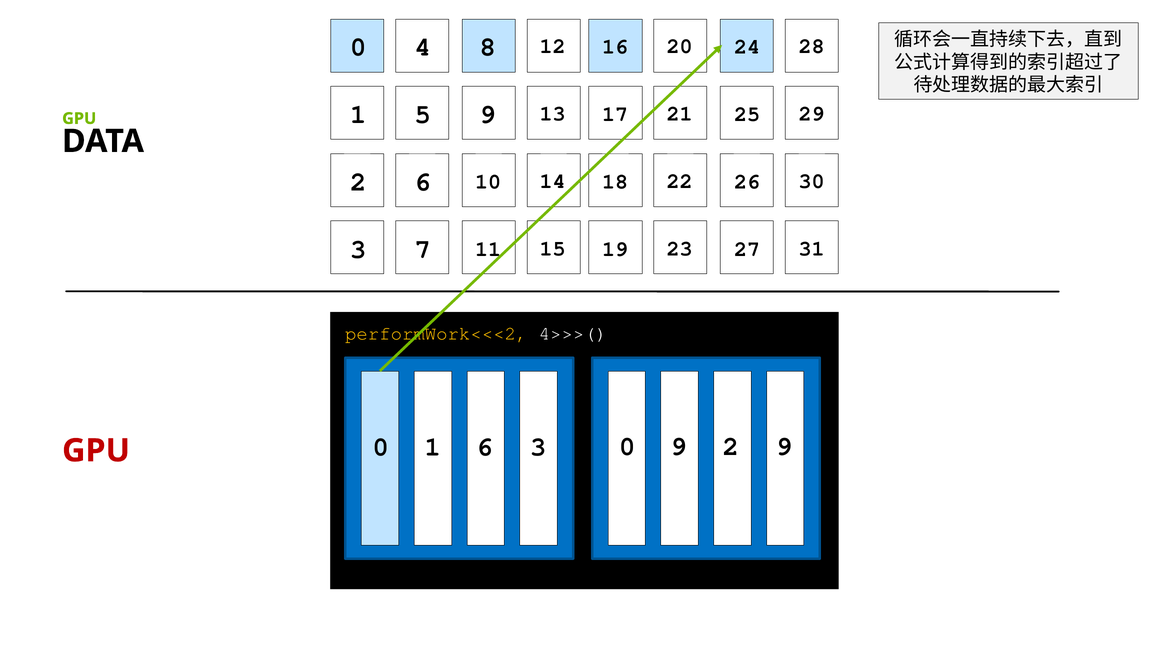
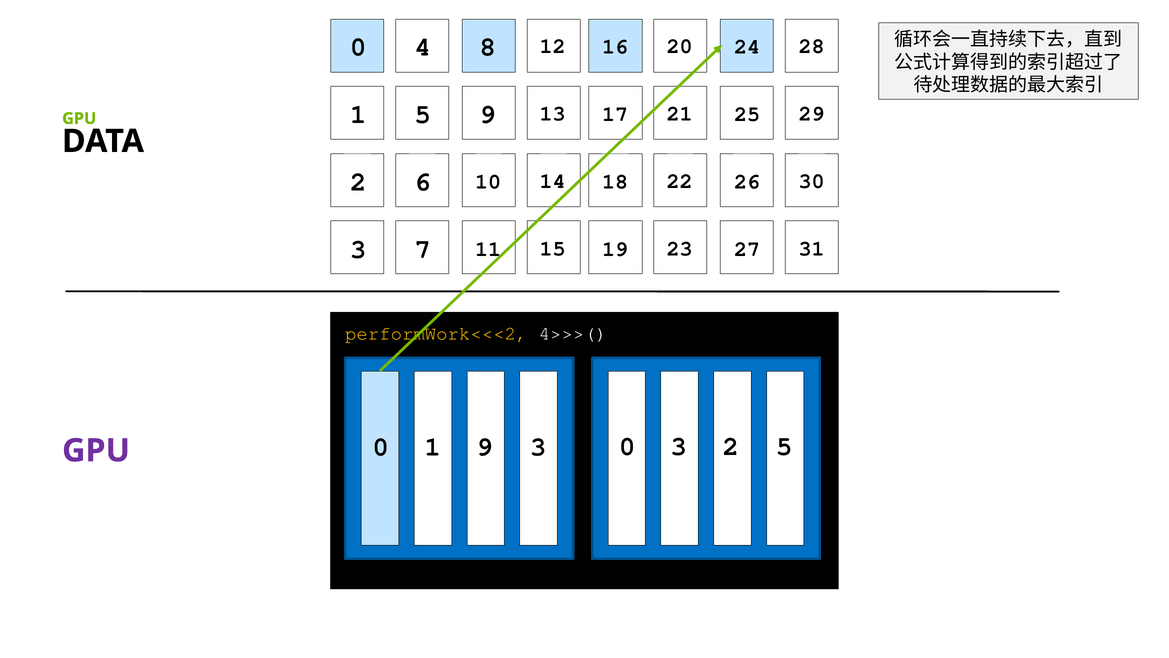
1 6: 6 -> 9
0 9: 9 -> 3
2 9: 9 -> 5
GPU at (96, 450) colour: red -> purple
